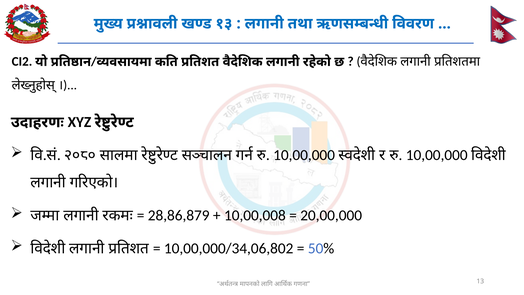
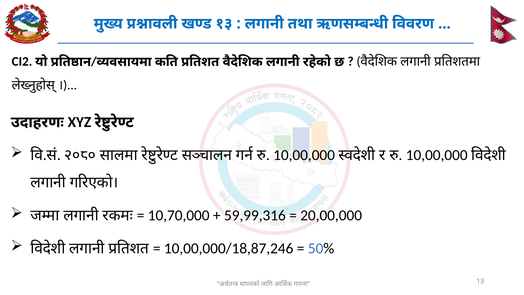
28,86,879: 28,86,879 -> 10,70,000
10,00,008: 10,00,008 -> 59,99,316
10,00,000/34,06,802: 10,00,000/34,06,802 -> 10,00,000/18,87,246
